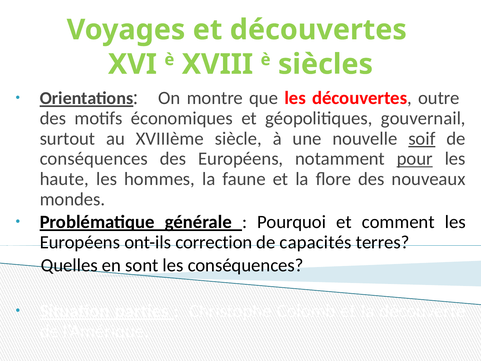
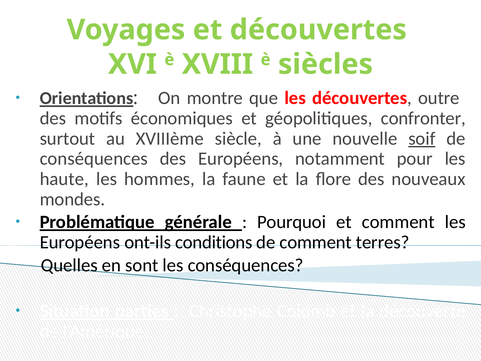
gouvernail: gouvernail -> confronter
pour underline: present -> none
correction: correction -> conditions
de capacités: capacités -> comment
